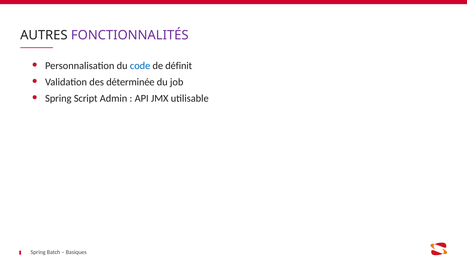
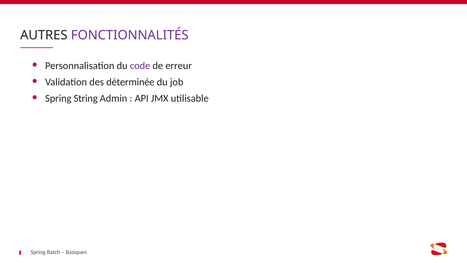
code colour: blue -> purple
définit: définit -> erreur
Script: Script -> String
